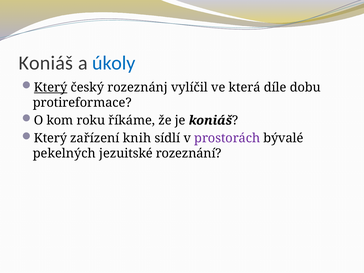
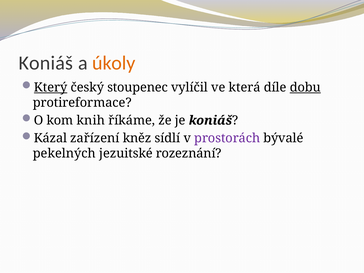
úkoly colour: blue -> orange
rozeznánj: rozeznánj -> stoupenec
dobu underline: none -> present
roku: roku -> knih
Který at (50, 138): Který -> Kázal
knih: knih -> kněz
